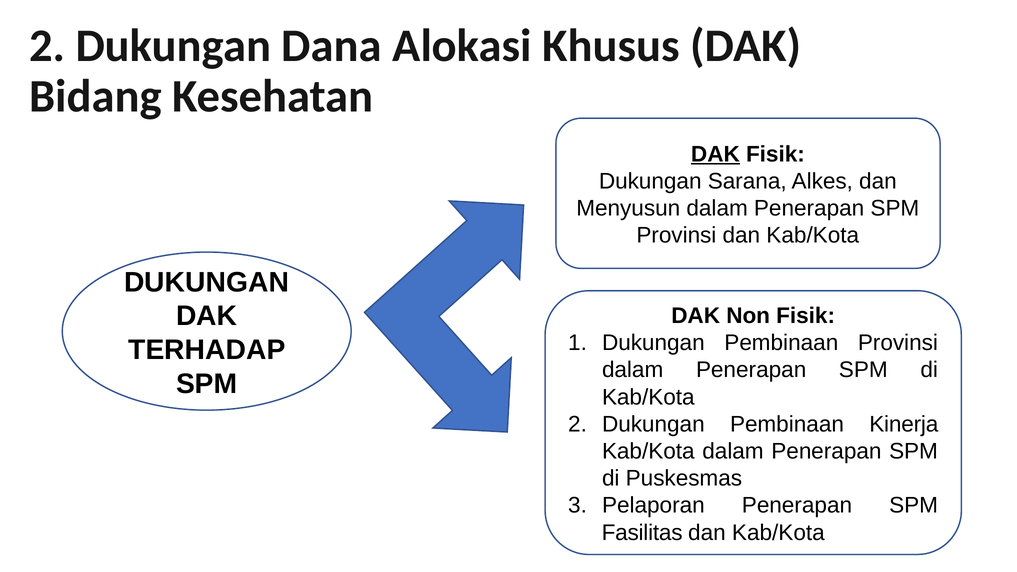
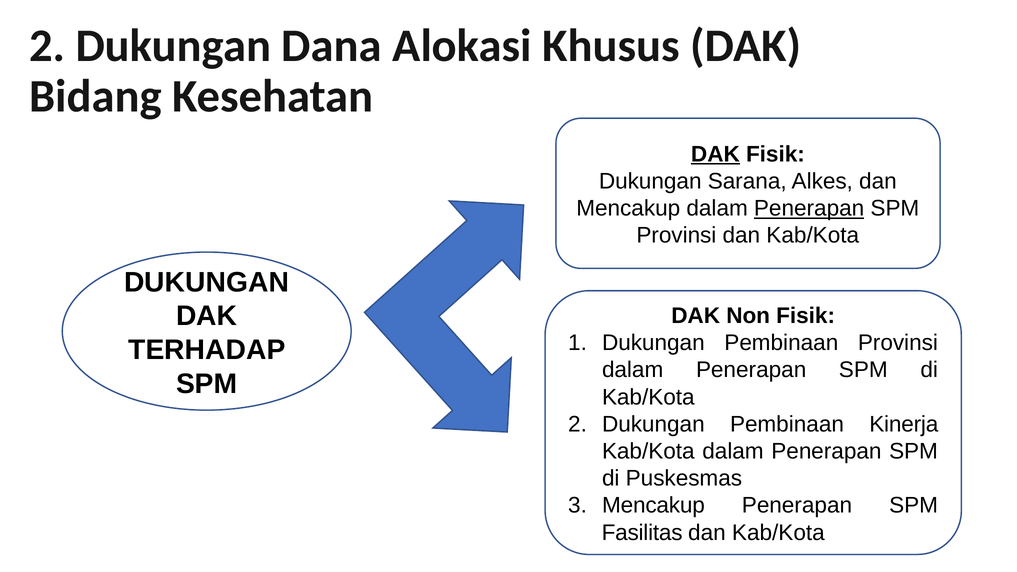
Menyusun at (628, 208): Menyusun -> Mencakup
Penerapan at (809, 208) underline: none -> present
Pelaporan at (653, 506): Pelaporan -> Mencakup
